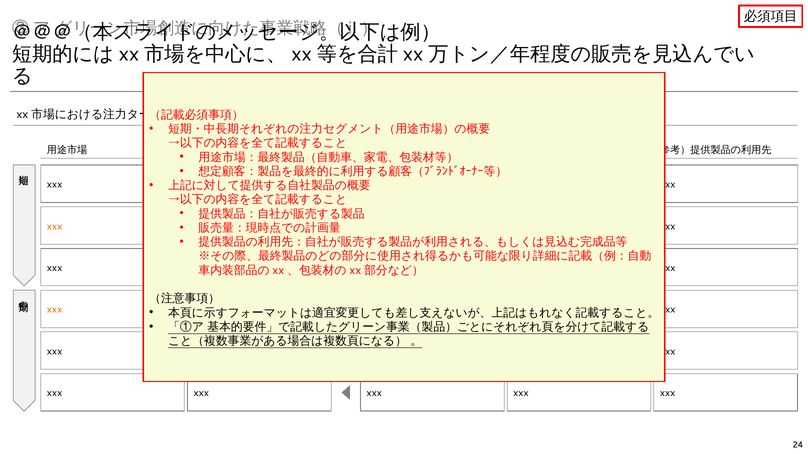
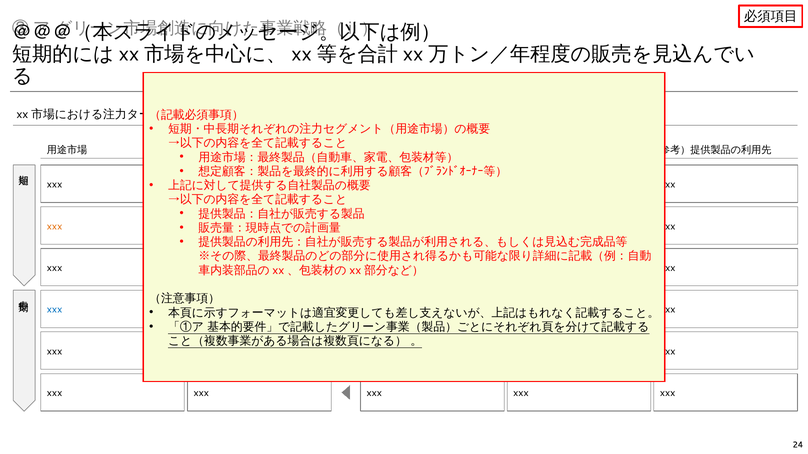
xxx at (55, 310) colour: orange -> blue
